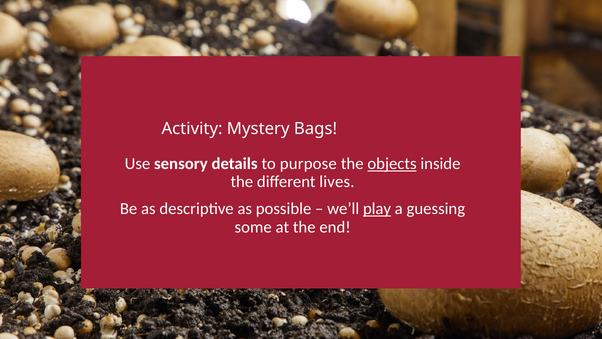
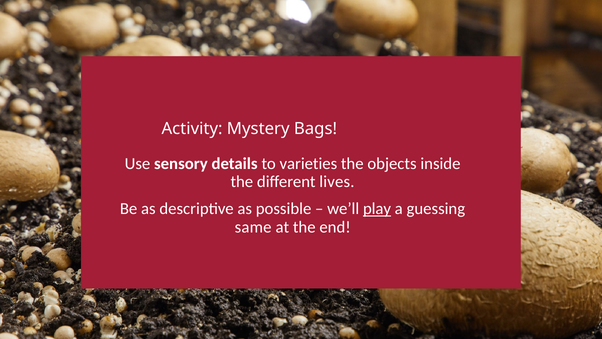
purpose: purpose -> varieties
objects underline: present -> none
some: some -> same
